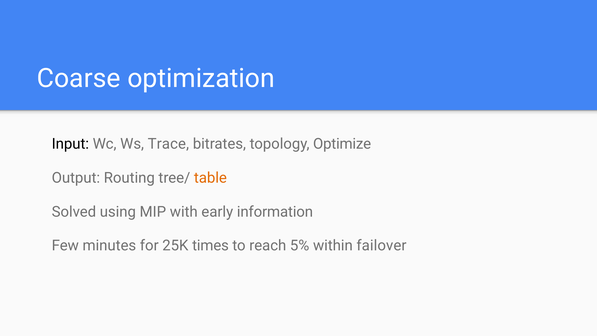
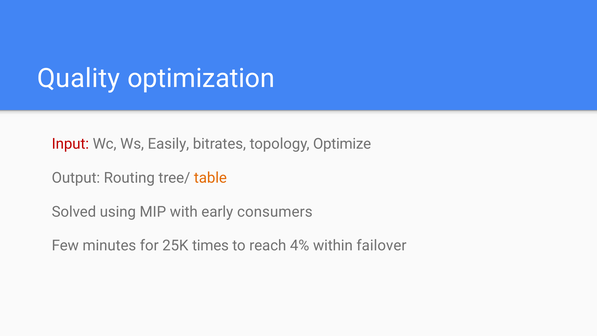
Coarse: Coarse -> Quality
Input colour: black -> red
Trace: Trace -> Easily
information: information -> consumers
5%: 5% -> 4%
